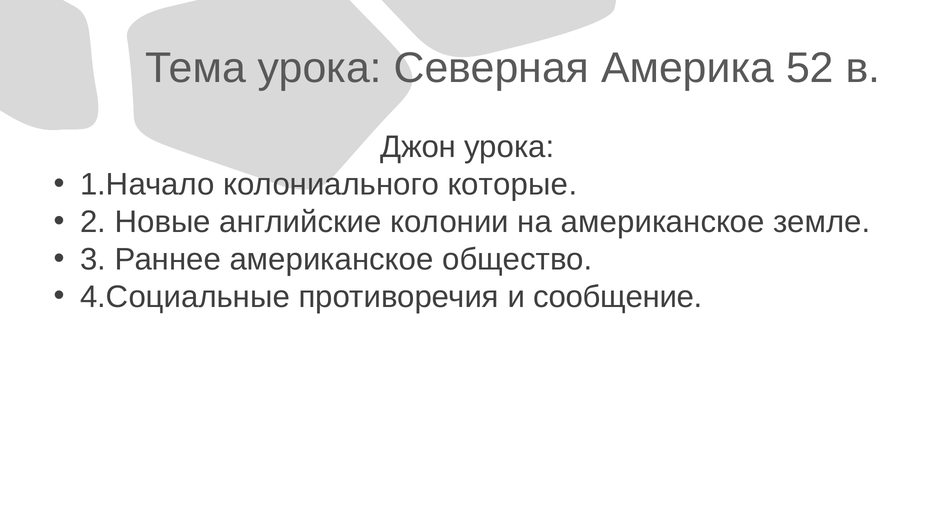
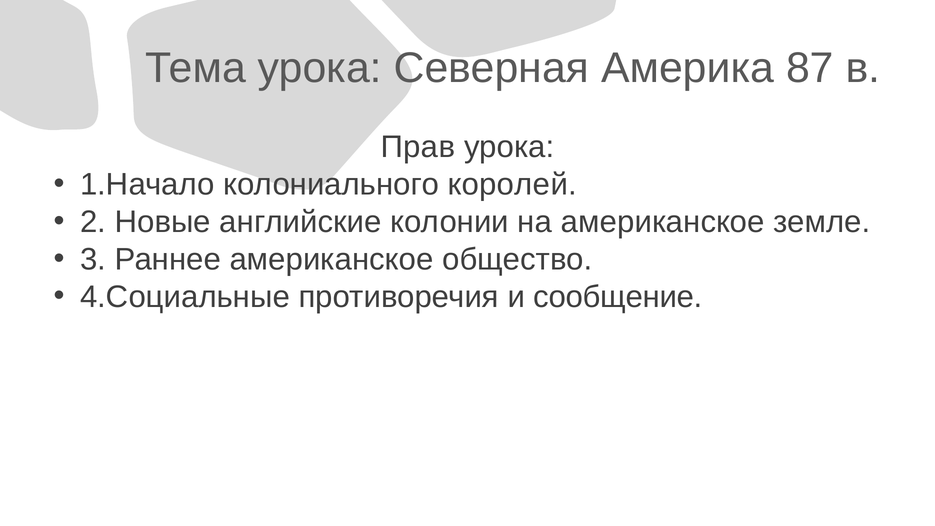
52: 52 -> 87
Джон: Джон -> Прав
которые: которые -> королей
